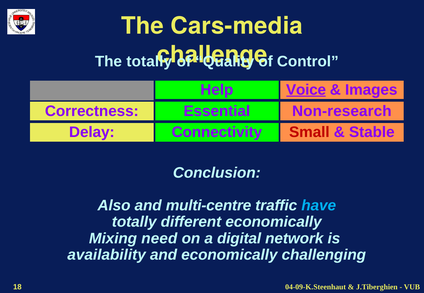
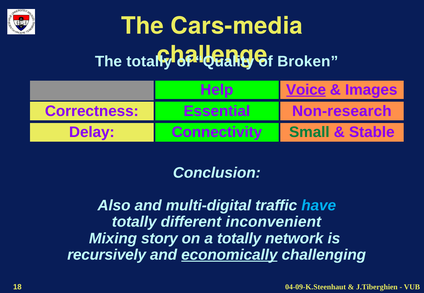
Control: Control -> Broken
Small colour: red -> green
multi-centre: multi-centre -> multi-digital
different economically: economically -> inconvenient
need: need -> story
a digital: digital -> totally
availability: availability -> recursively
economically at (229, 255) underline: none -> present
